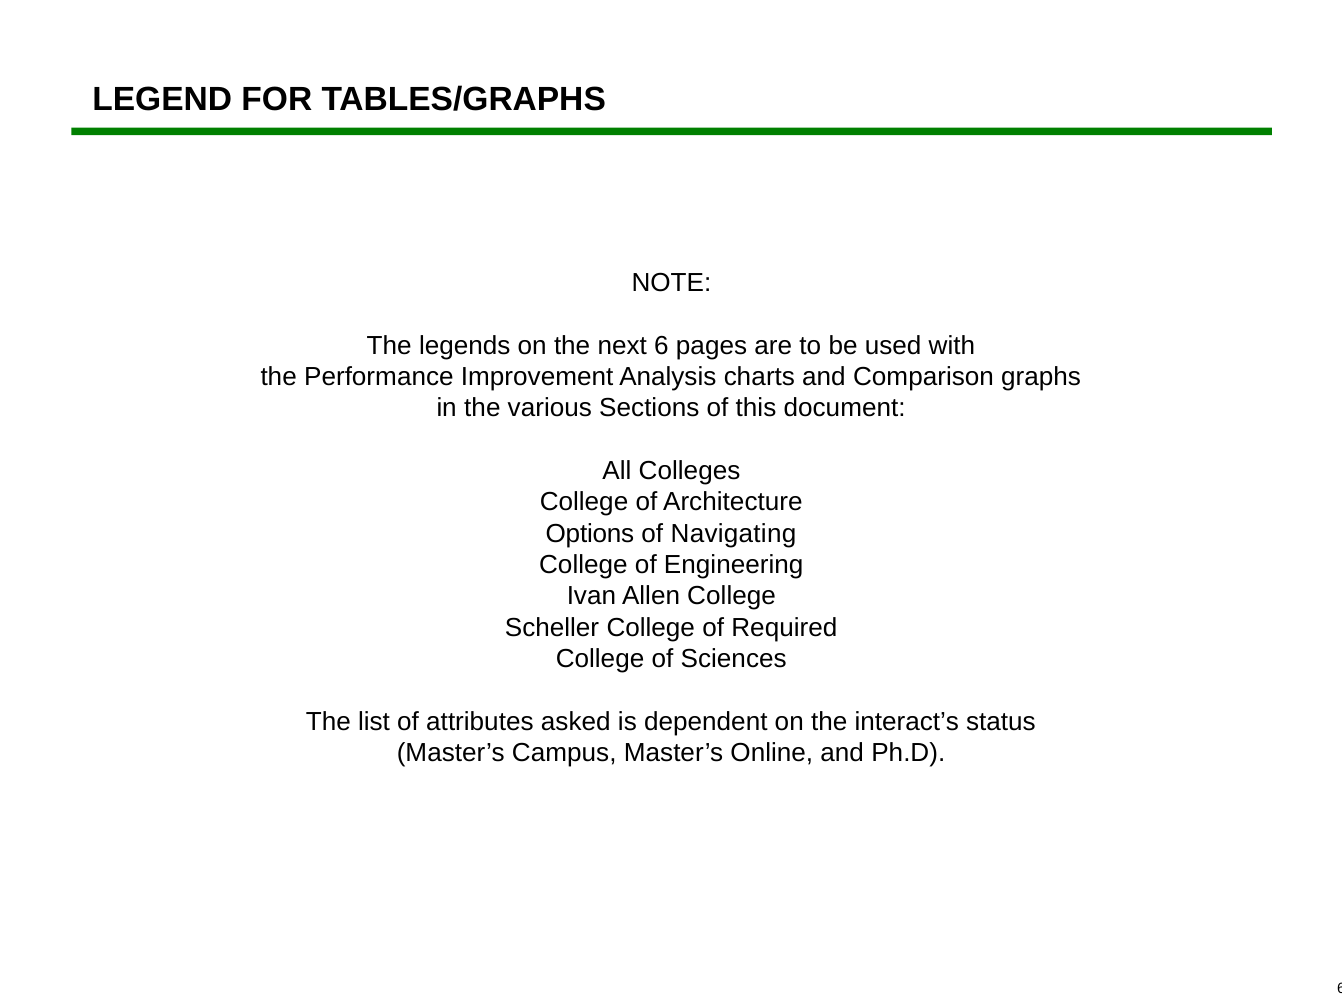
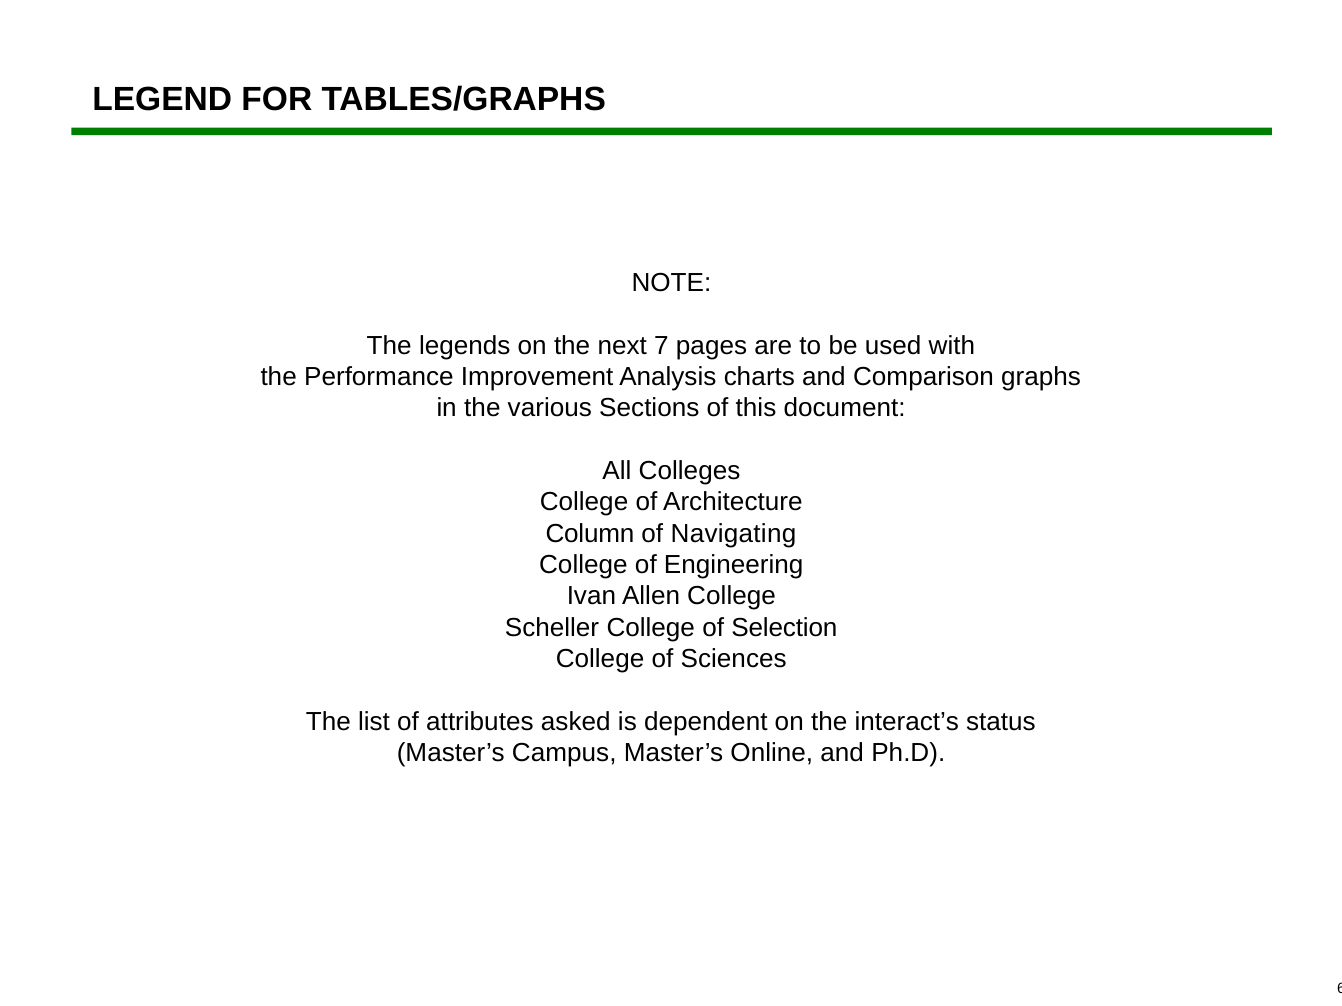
next 6: 6 -> 7
Options: Options -> Column
Required: Required -> Selection
